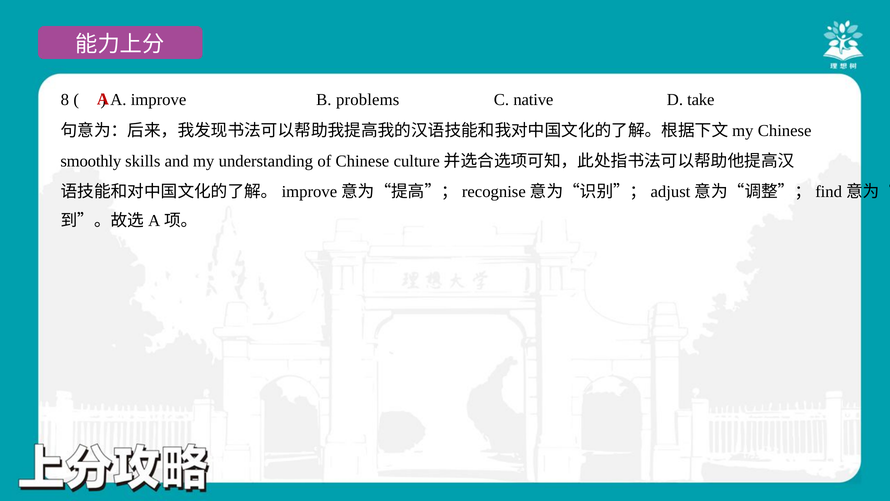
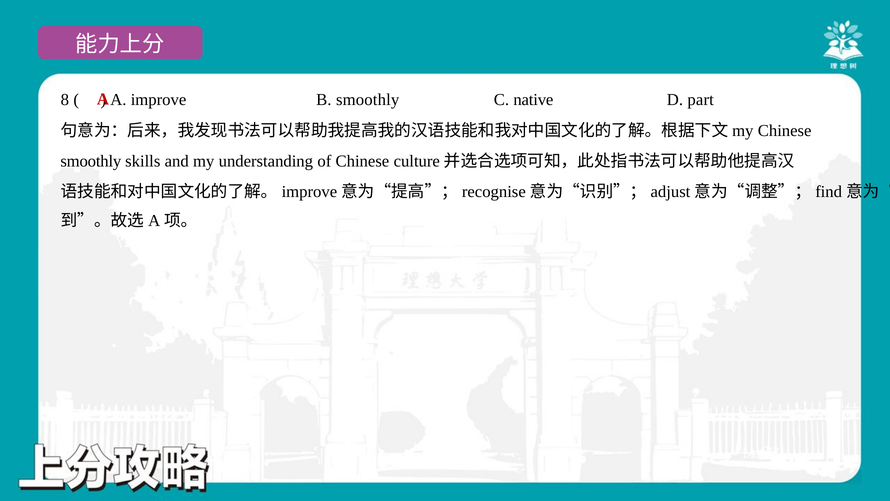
B problems: problems -> smoothly
take: take -> part
